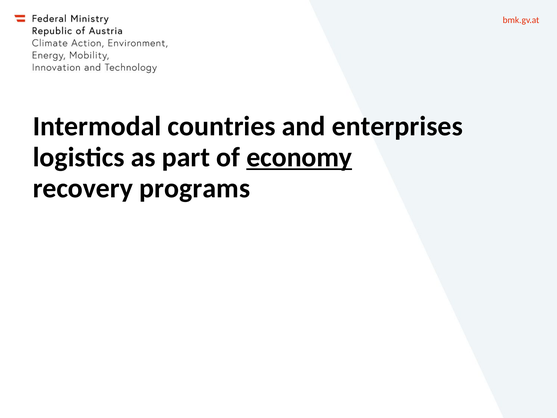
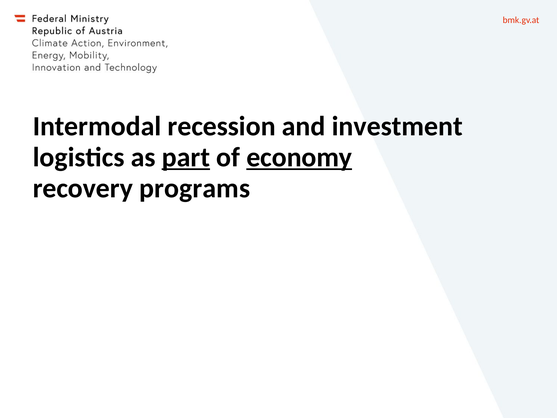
countries: countries -> recession
enterprises: enterprises -> investment
part underline: none -> present
